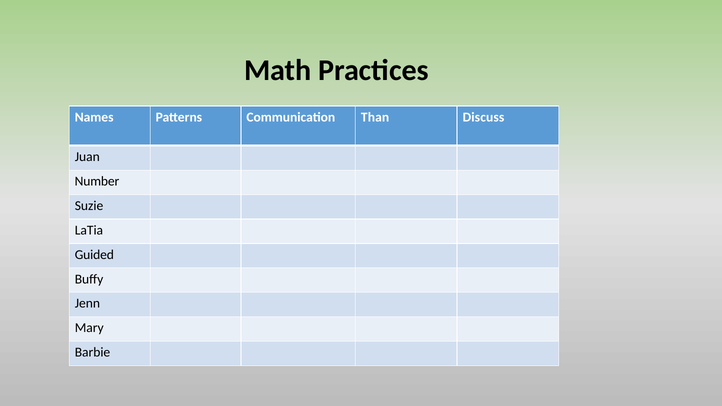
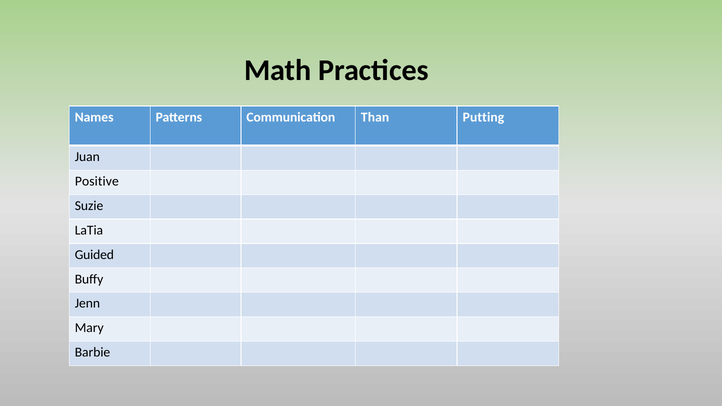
Discuss: Discuss -> Putting
Number: Number -> Positive
